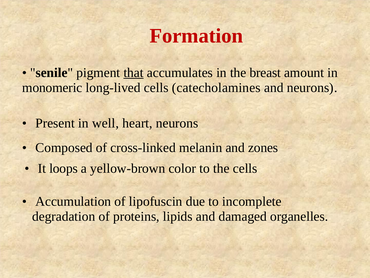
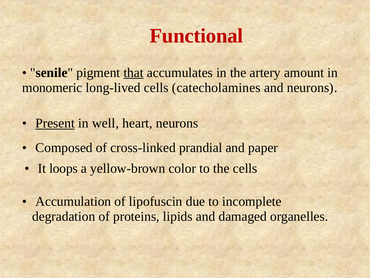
Formation: Formation -> Functional
breast: breast -> artery
Present underline: none -> present
melanin: melanin -> prandial
zones: zones -> paper
